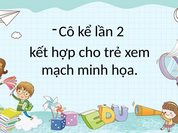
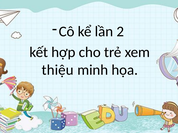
mạch: mạch -> thiệu
